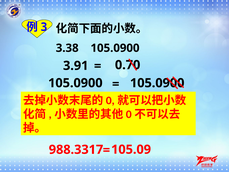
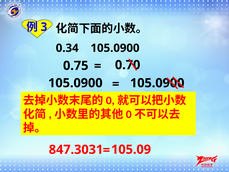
3.38: 3.38 -> 0.34
3.91: 3.91 -> 0.75
988.3317: 988.3317 -> 847.3031
